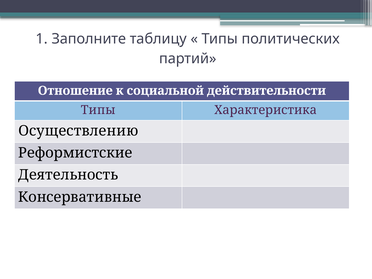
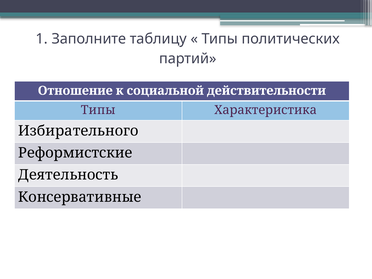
Осуществлению: Осуществлению -> Избирательного
